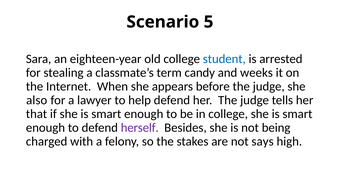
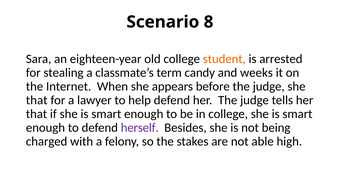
5: 5 -> 8
student colour: blue -> orange
also at (37, 100): also -> that
says: says -> able
